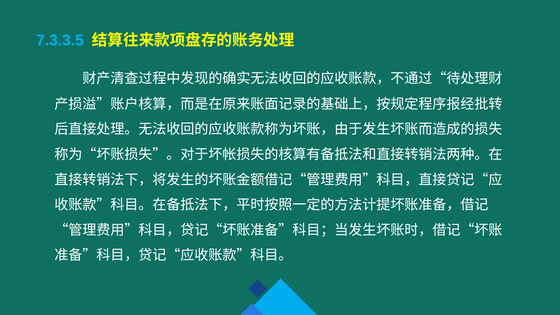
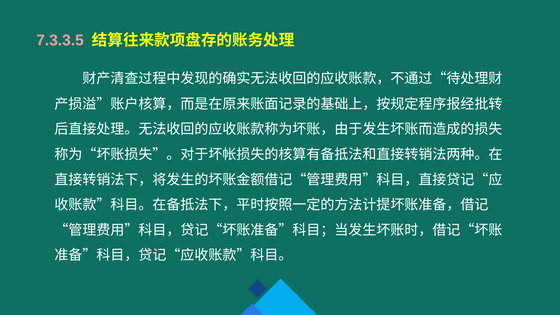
7.3.3.5 colour: light blue -> pink
